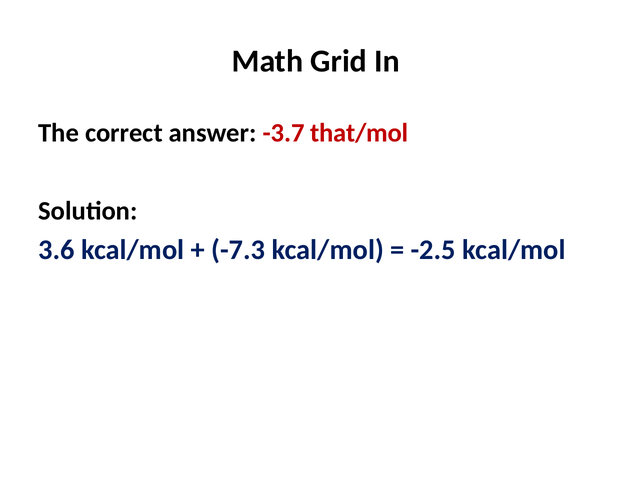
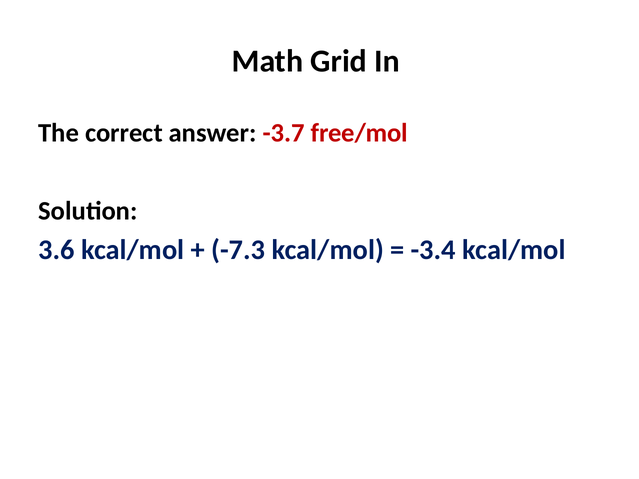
that/mol: that/mol -> free/mol
-2.5: -2.5 -> -3.4
